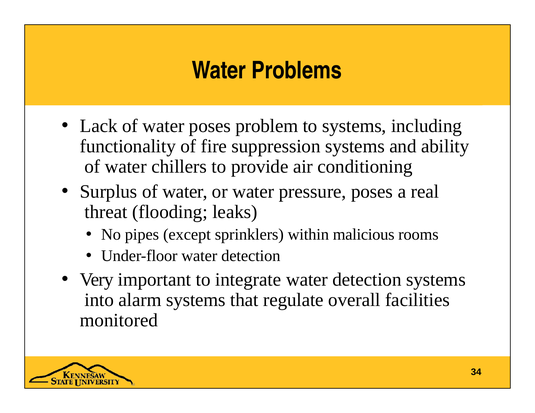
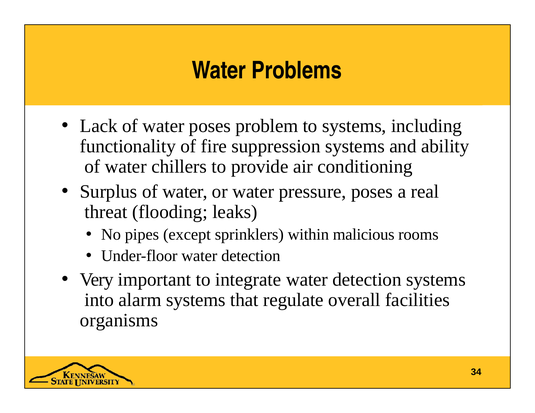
monitored: monitored -> organisms
